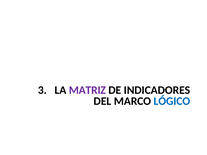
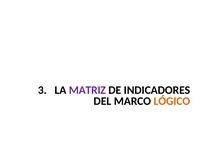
LÓGICO colour: blue -> orange
